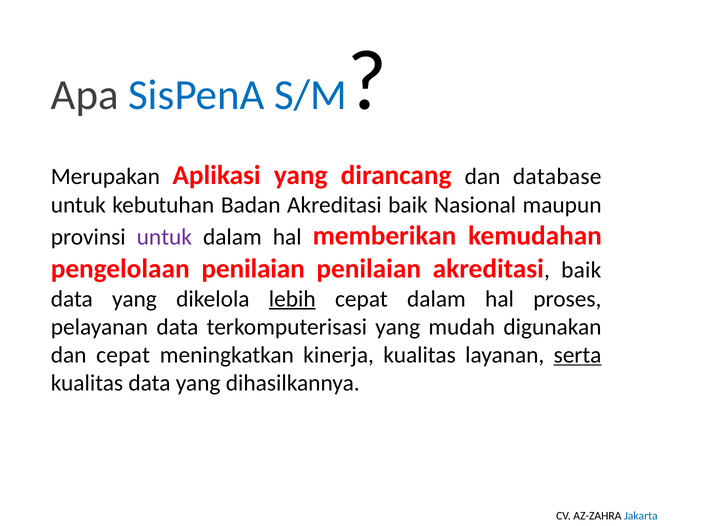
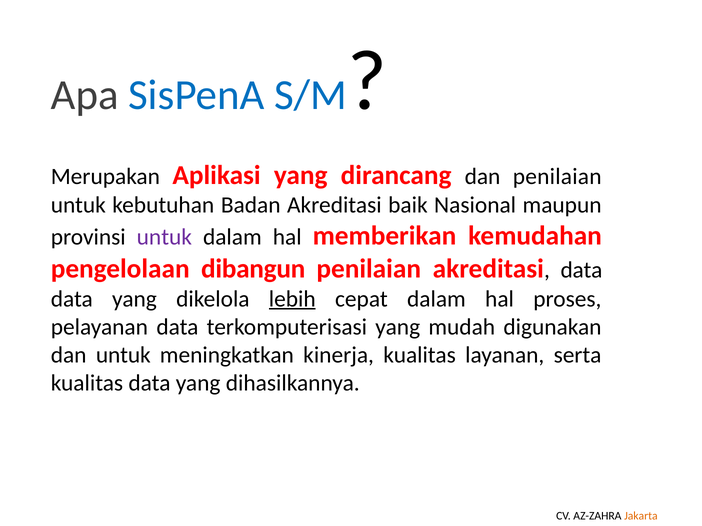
dan database: database -> penilaian
pengelolaan penilaian: penilaian -> dibangun
baik at (581, 270): baik -> data
dan cepat: cepat -> untuk
serta underline: present -> none
Jakarta colour: blue -> orange
